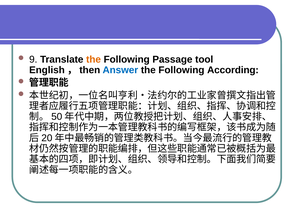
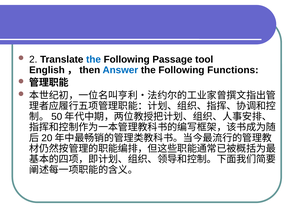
9: 9 -> 2
the at (94, 59) colour: orange -> blue
According: According -> Functions
